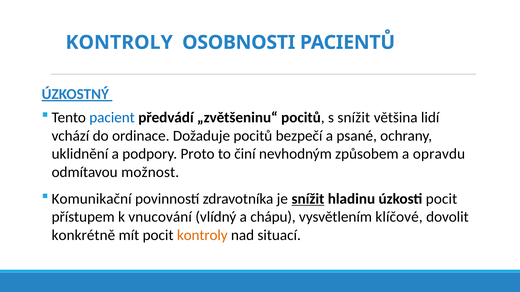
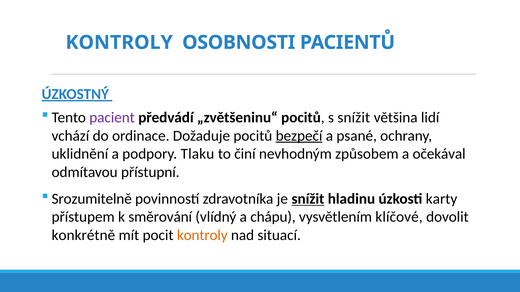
pacient colour: blue -> purple
bezpečí underline: none -> present
Proto: Proto -> Tlaku
opravdu: opravdu -> očekával
možnost: možnost -> přístupní
Komunikační: Komunikační -> Srozumitelně
úzkosti pocit: pocit -> karty
vnucování: vnucování -> směrování
